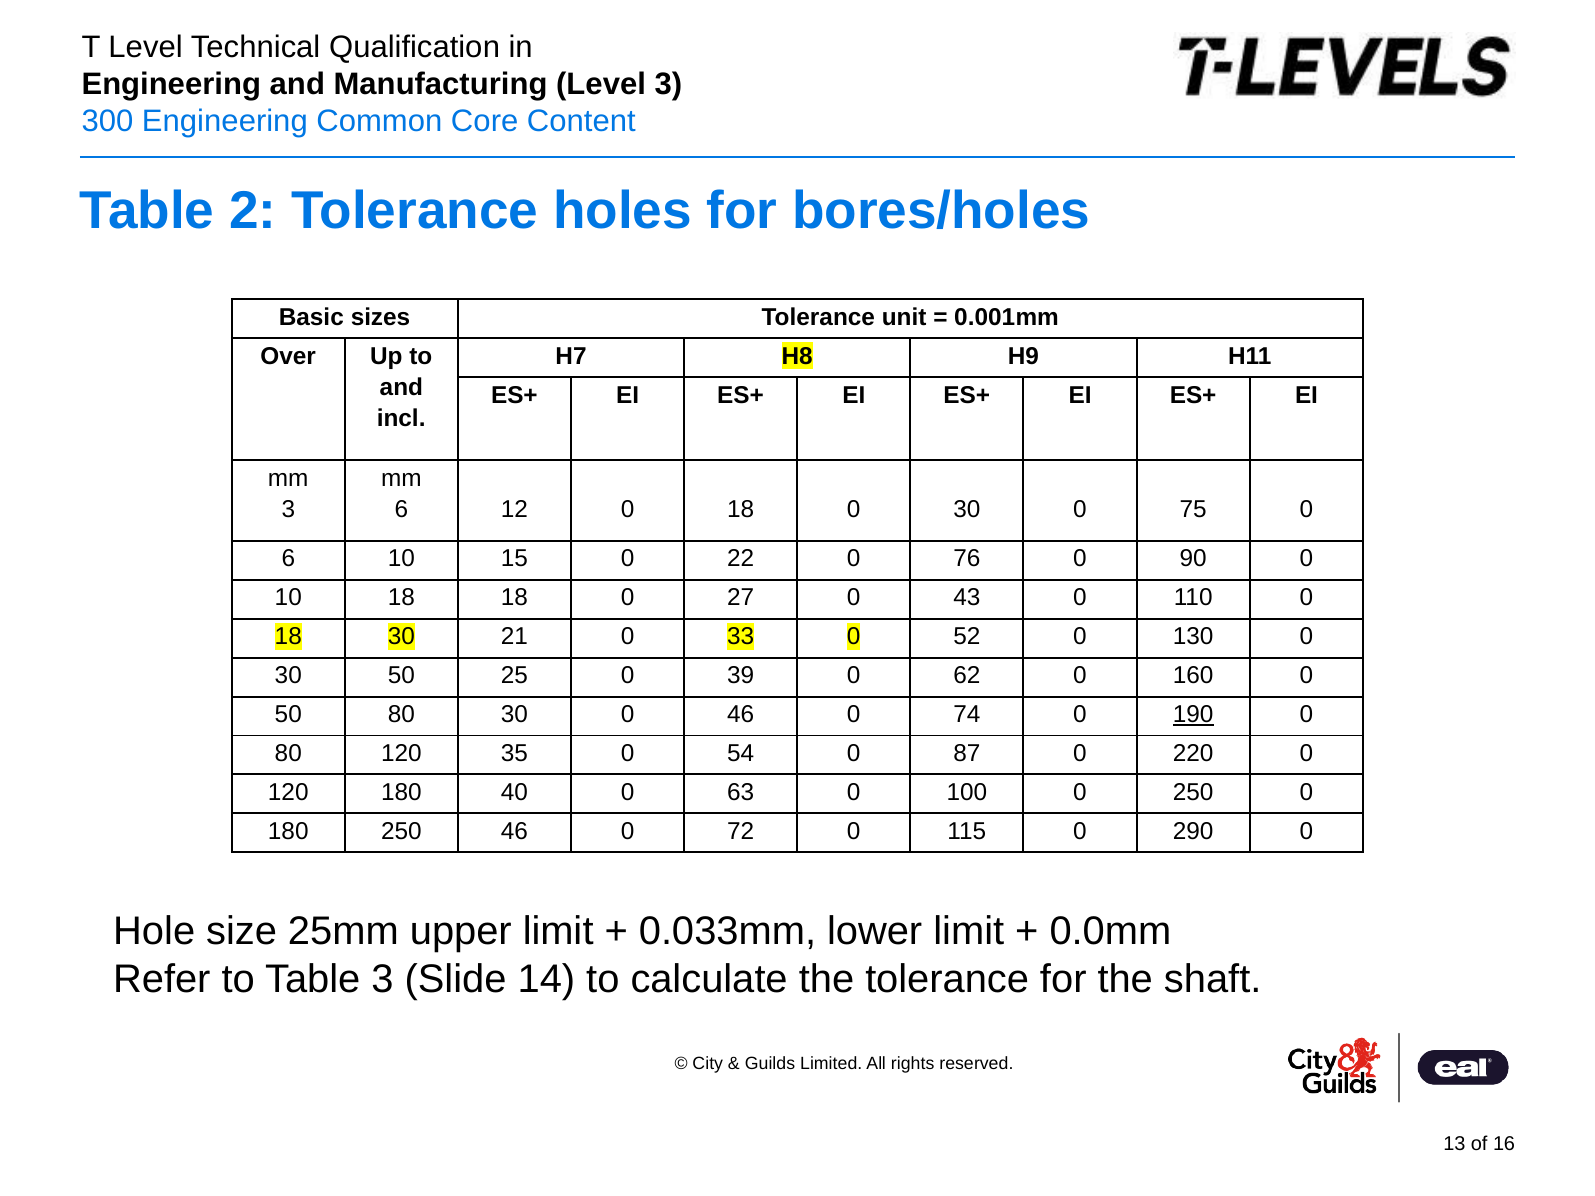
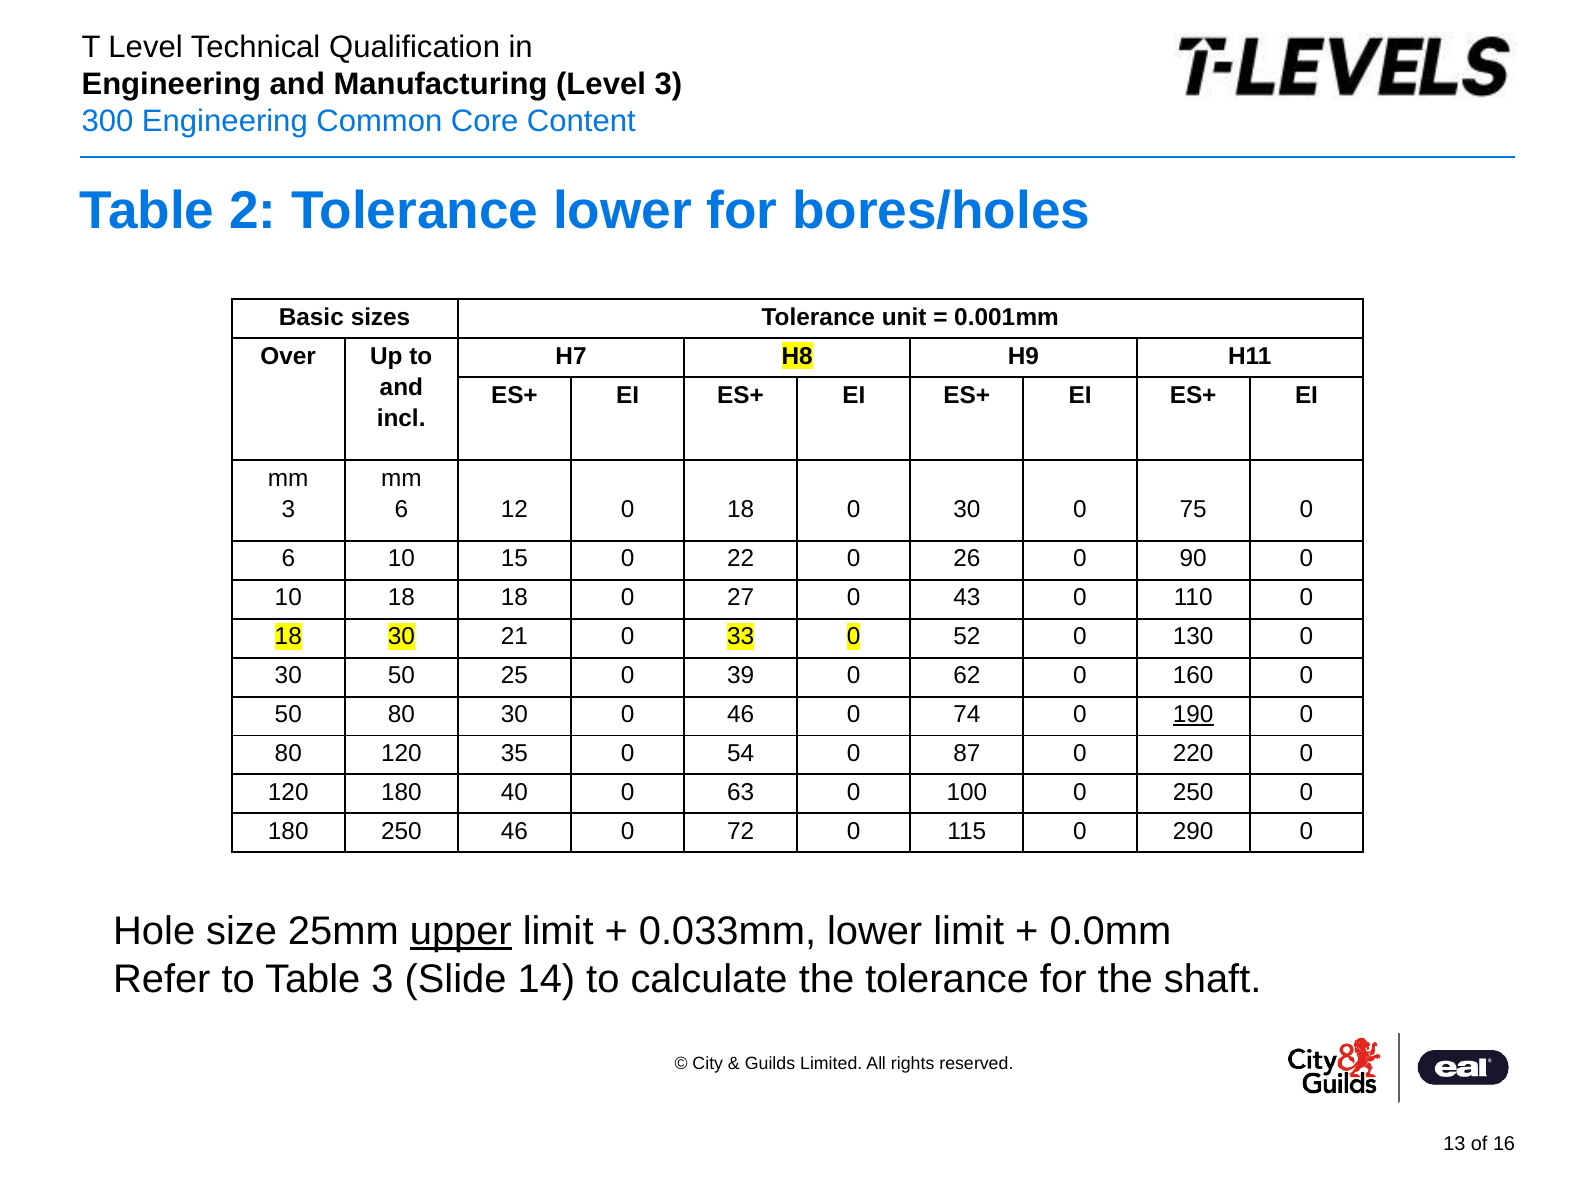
Tolerance holes: holes -> lower
76: 76 -> 26
upper underline: none -> present
